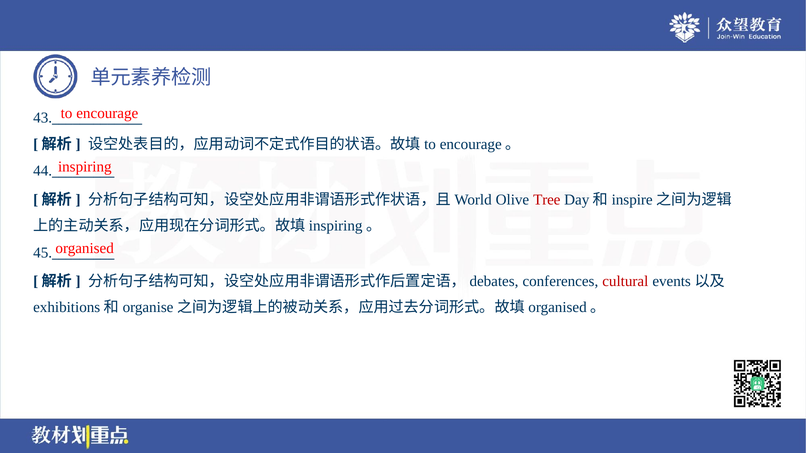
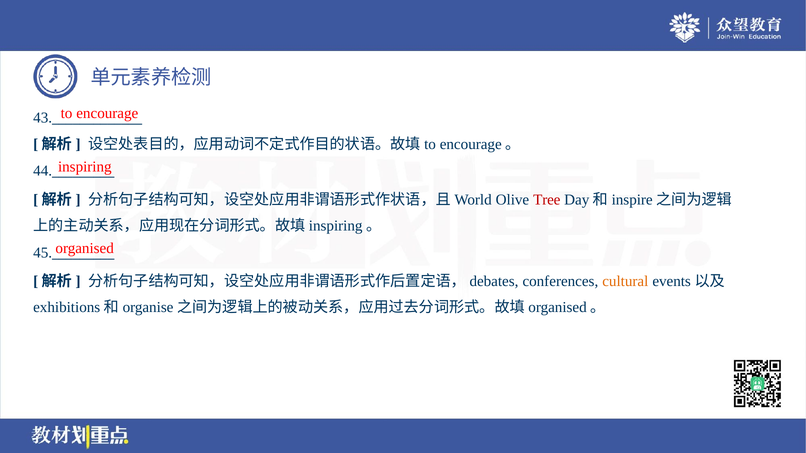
cultural colour: red -> orange
